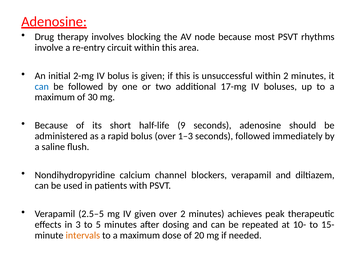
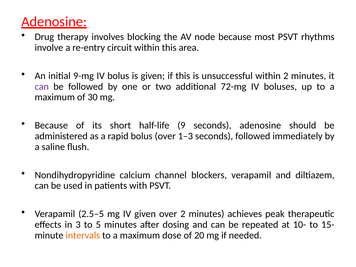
2-mg: 2-mg -> 9-mg
can at (42, 86) colour: blue -> purple
17-mg: 17-mg -> 72-mg
